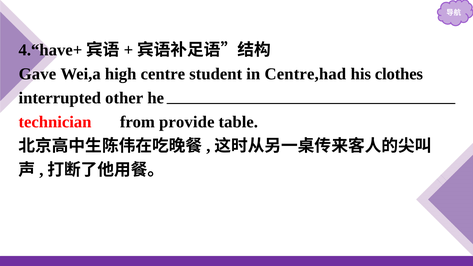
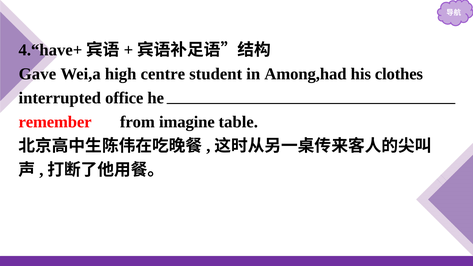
Centre,had: Centre,had -> Among,had
other: other -> office
technician: technician -> remember
provide: provide -> imagine
